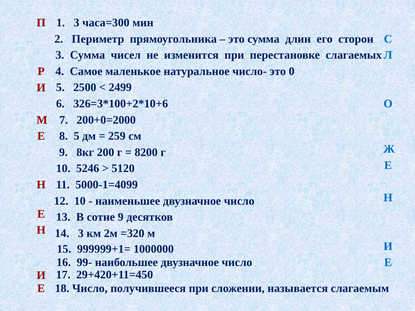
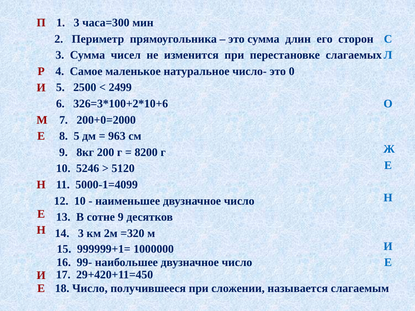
259: 259 -> 963
